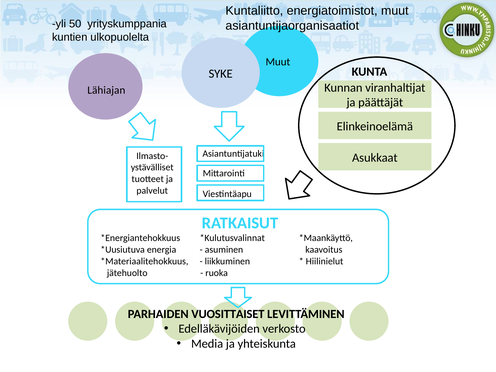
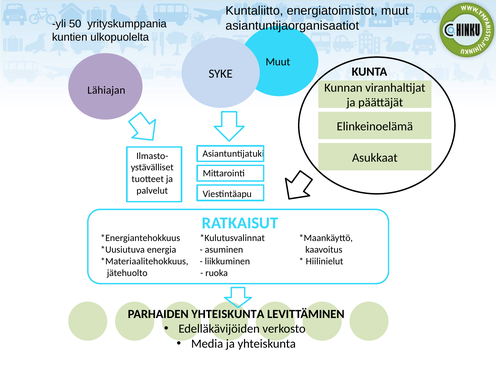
PARHAIDEN VUOSITTAISET: VUOSITTAISET -> YHTEISKUNTA
